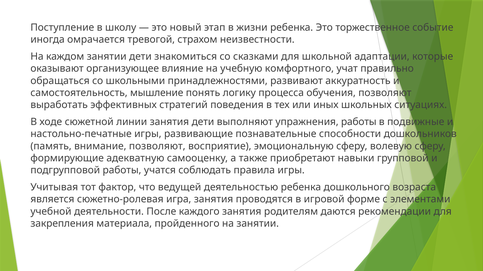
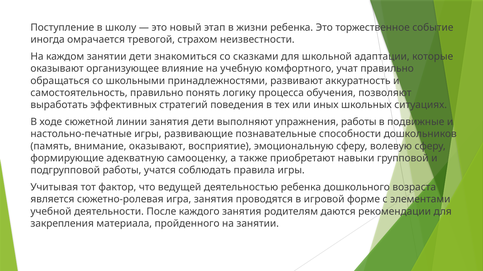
самостоятельность мышление: мышление -> правильно
внимание позволяют: позволяют -> оказывают
